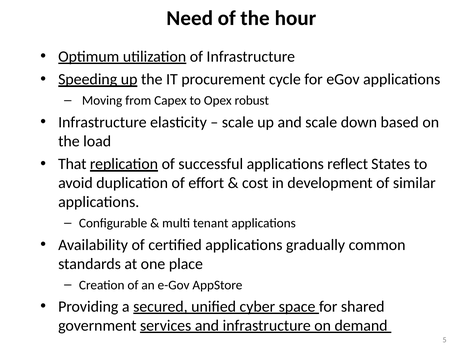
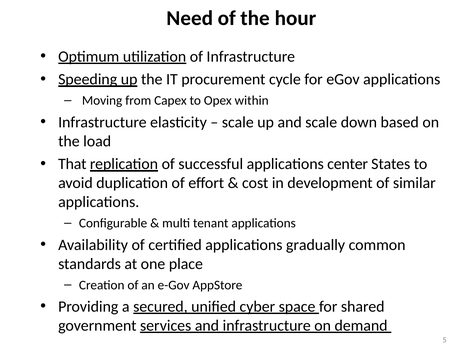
robust: robust -> within
reflect: reflect -> center
